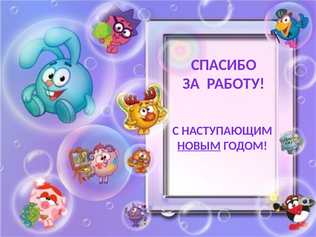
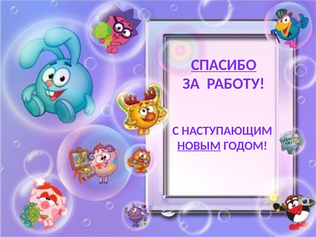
СПАСИБО underline: none -> present
